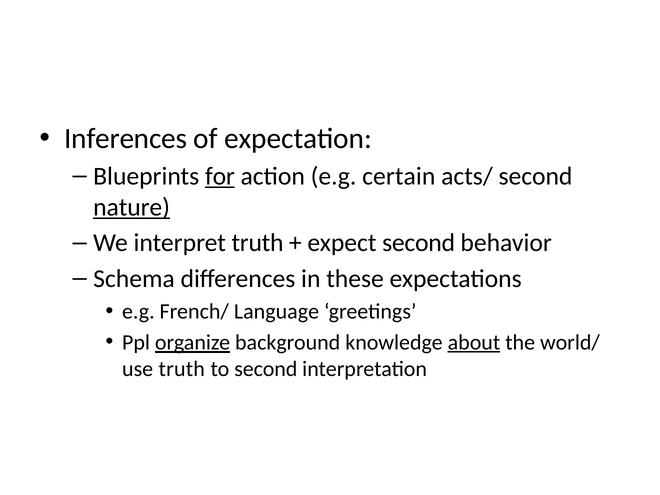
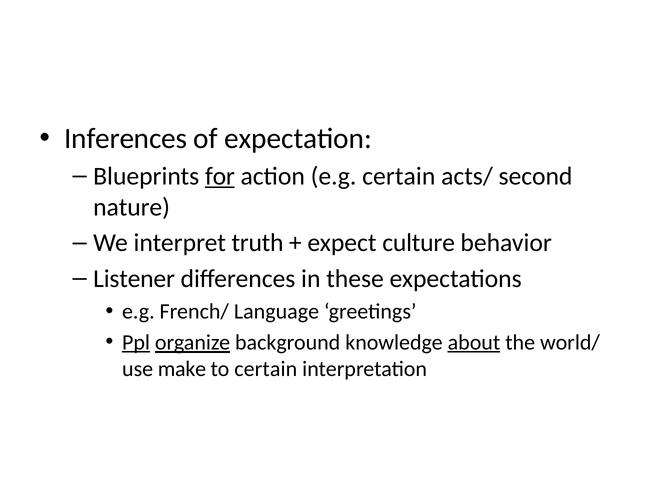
nature underline: present -> none
expect second: second -> culture
Schema: Schema -> Listener
Ppl underline: none -> present
use truth: truth -> make
to second: second -> certain
